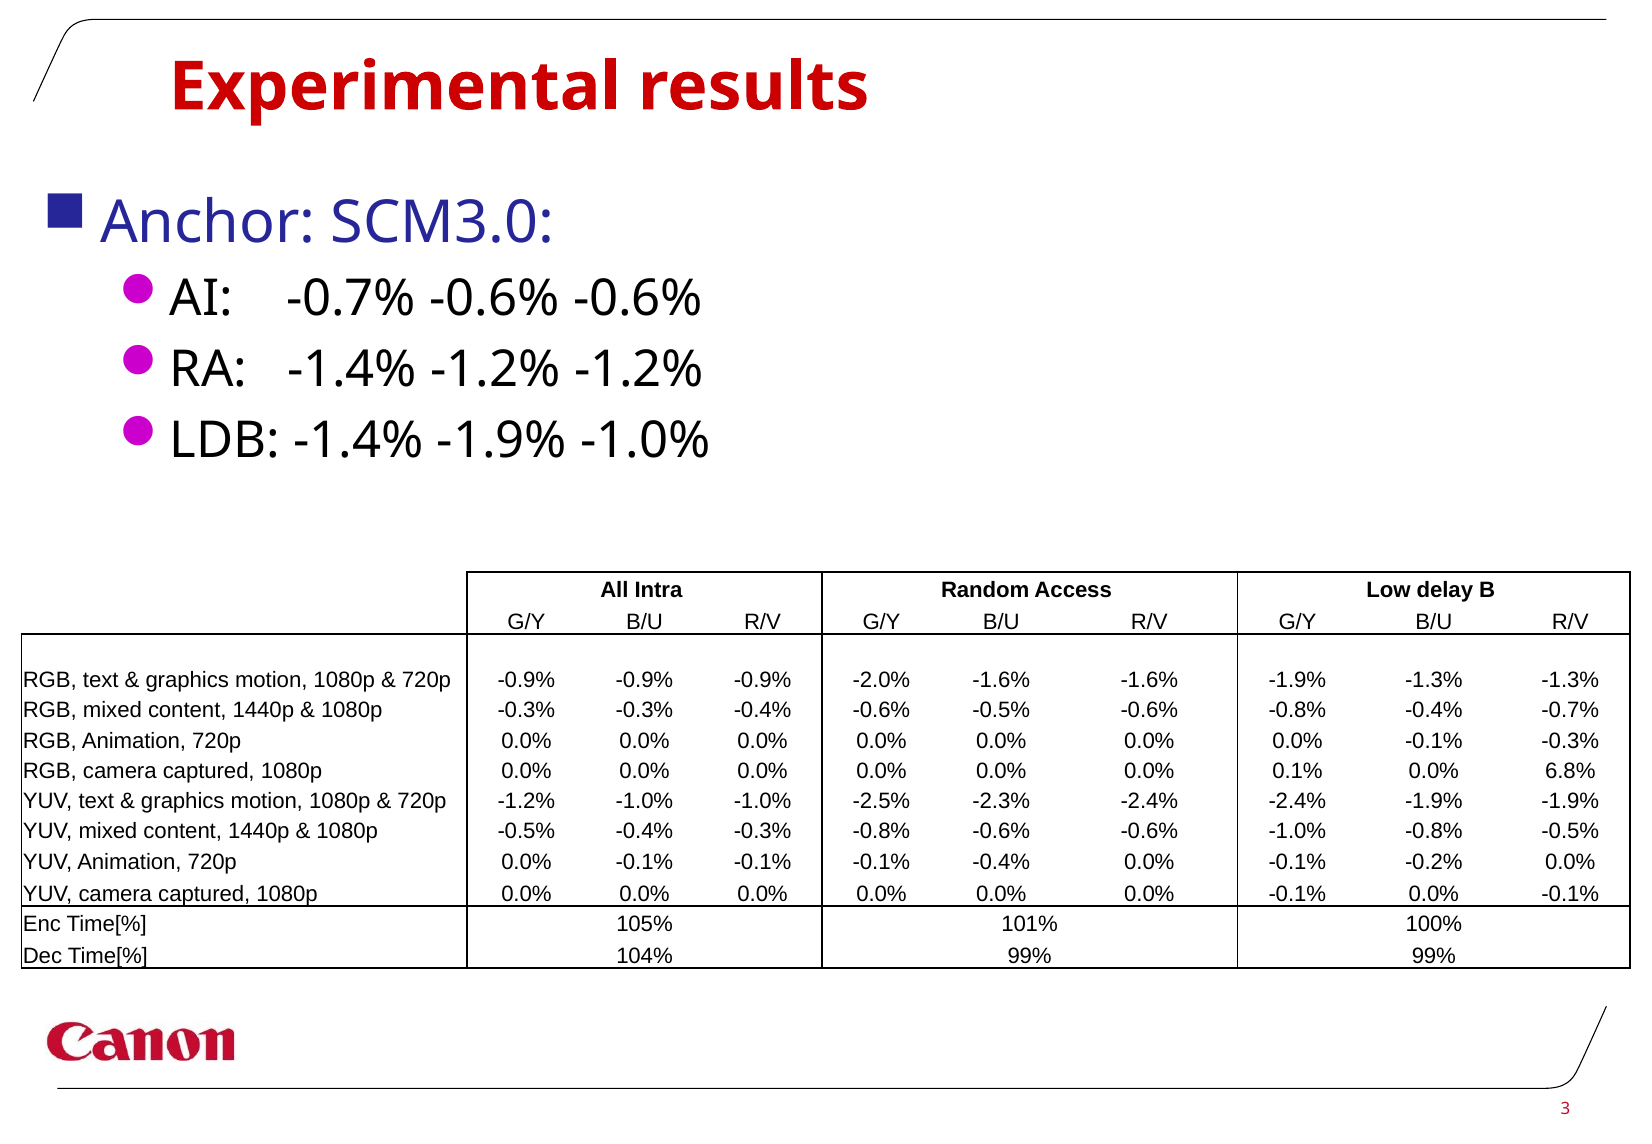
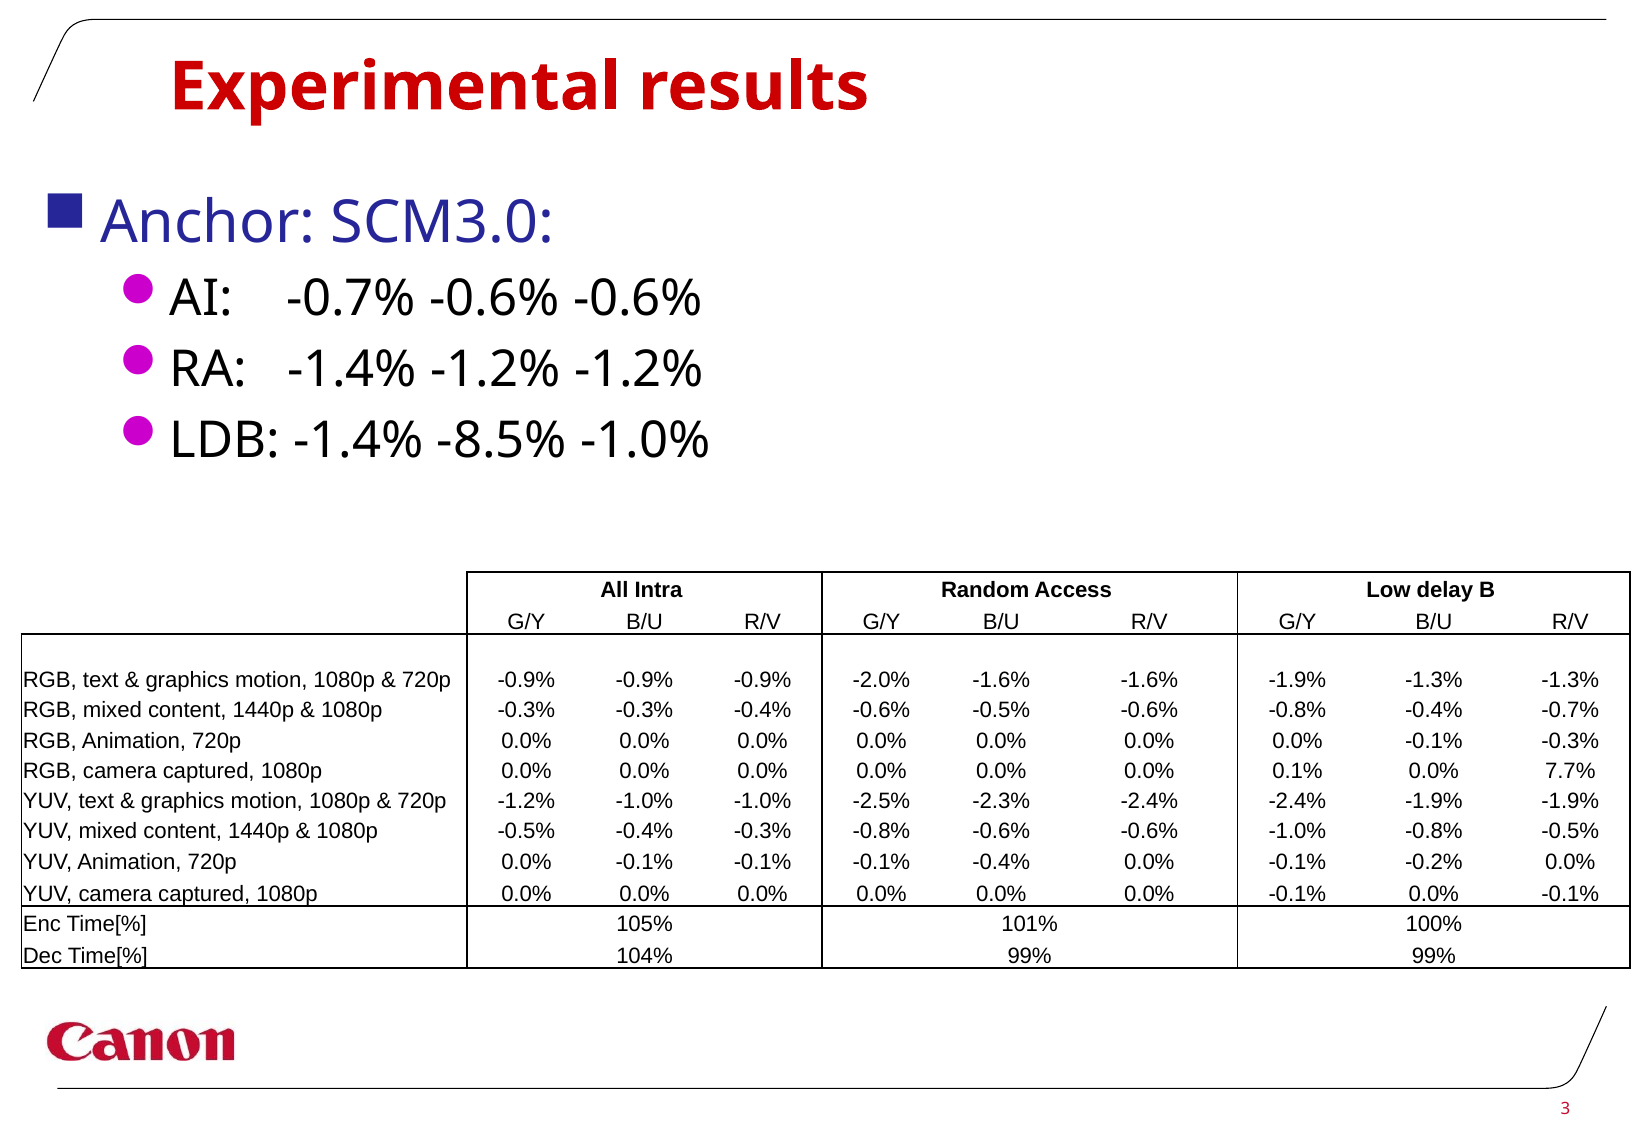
-1.4% -1.9%: -1.9% -> -8.5%
6.8%: 6.8% -> 7.7%
